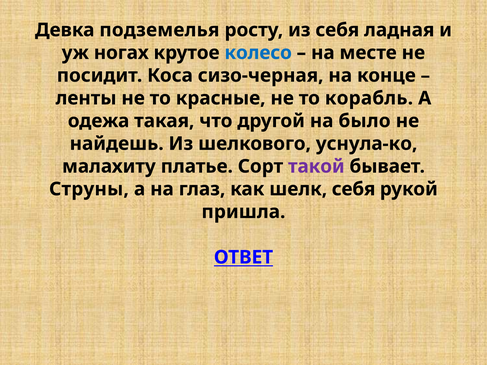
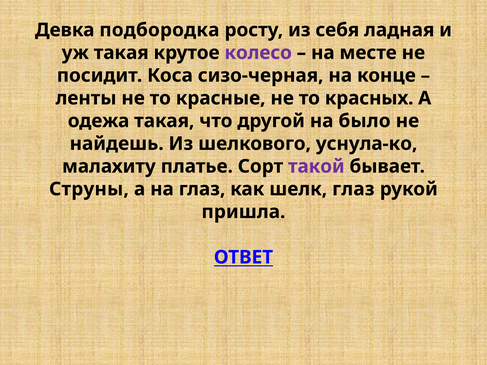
подземелья: подземелья -> подбородка
уж ногах: ногах -> такая
колесо colour: blue -> purple
корабль: корабль -> красных
шелк себя: себя -> глаз
